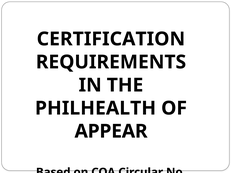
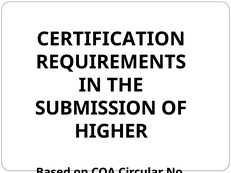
PHILHEALTH: PHILHEALTH -> SUBMISSION
APPEAR: APPEAR -> HIGHER
